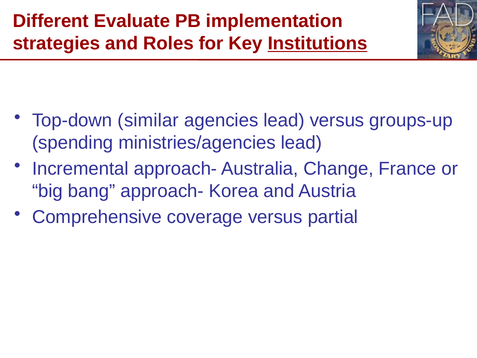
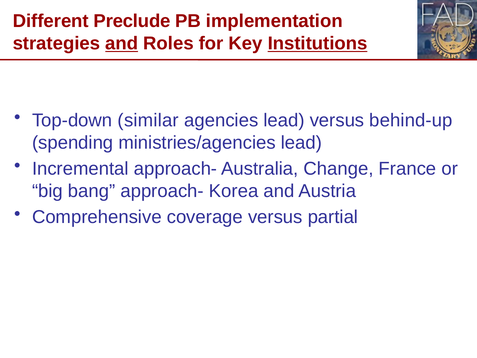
Evaluate: Evaluate -> Preclude
and at (122, 43) underline: none -> present
groups-up: groups-up -> behind-up
